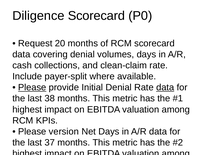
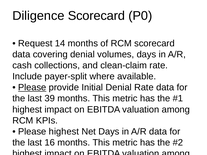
20: 20 -> 14
data at (165, 88) underline: present -> none
38: 38 -> 39
Please version: version -> highest
37: 37 -> 16
